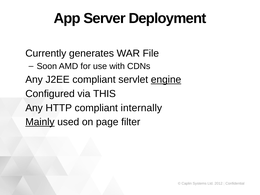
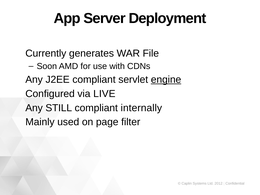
THIS: THIS -> LIVE
HTTP: HTTP -> STILL
Mainly underline: present -> none
